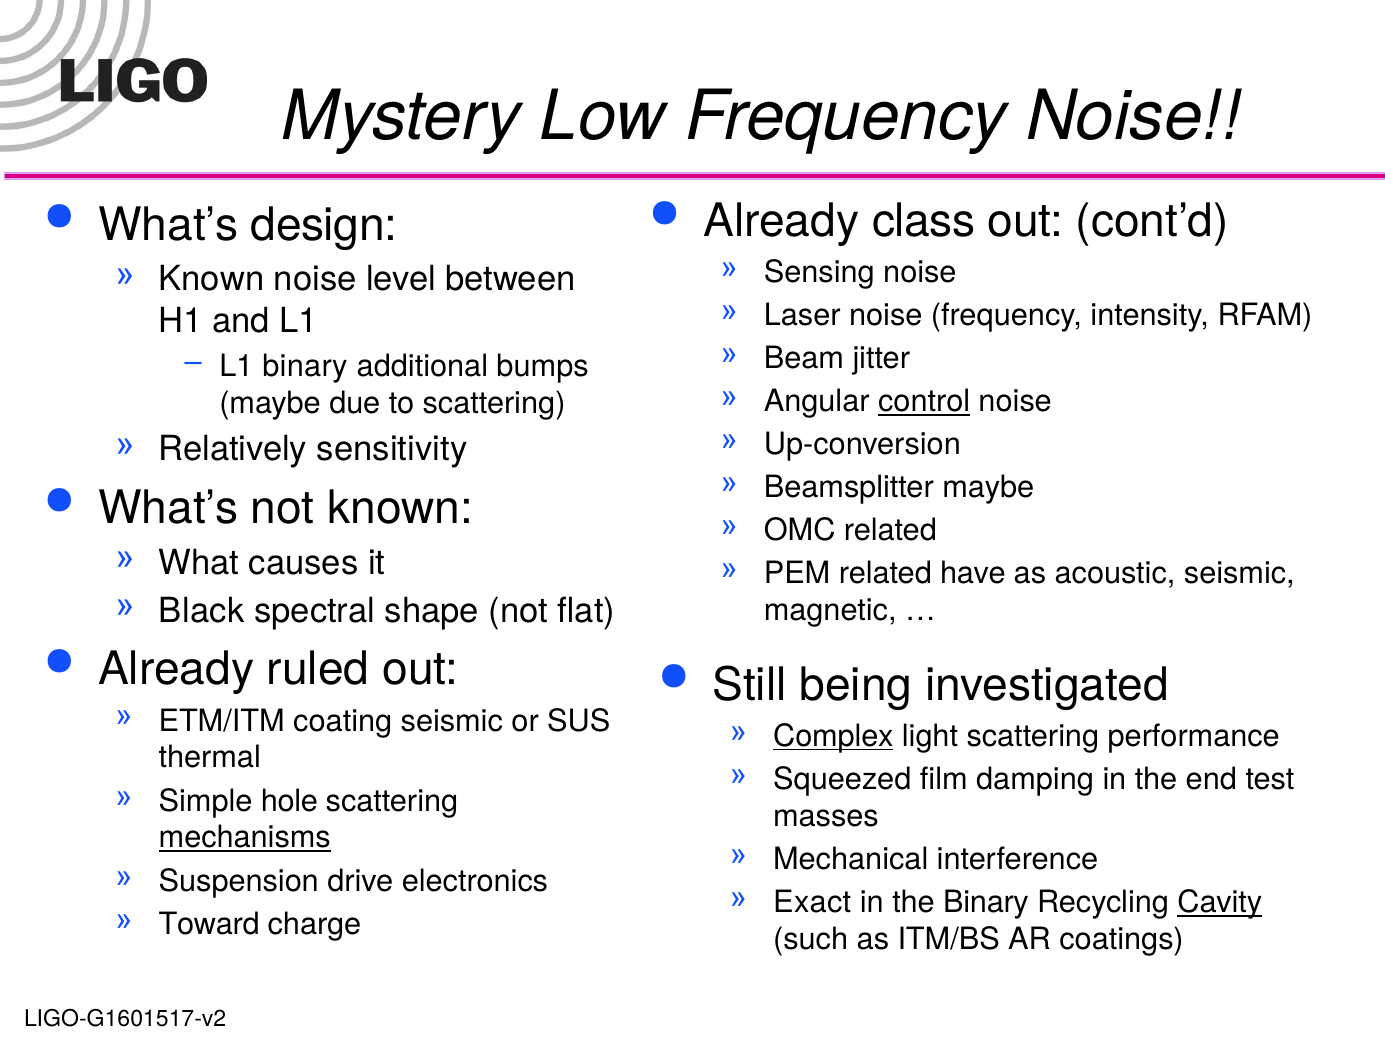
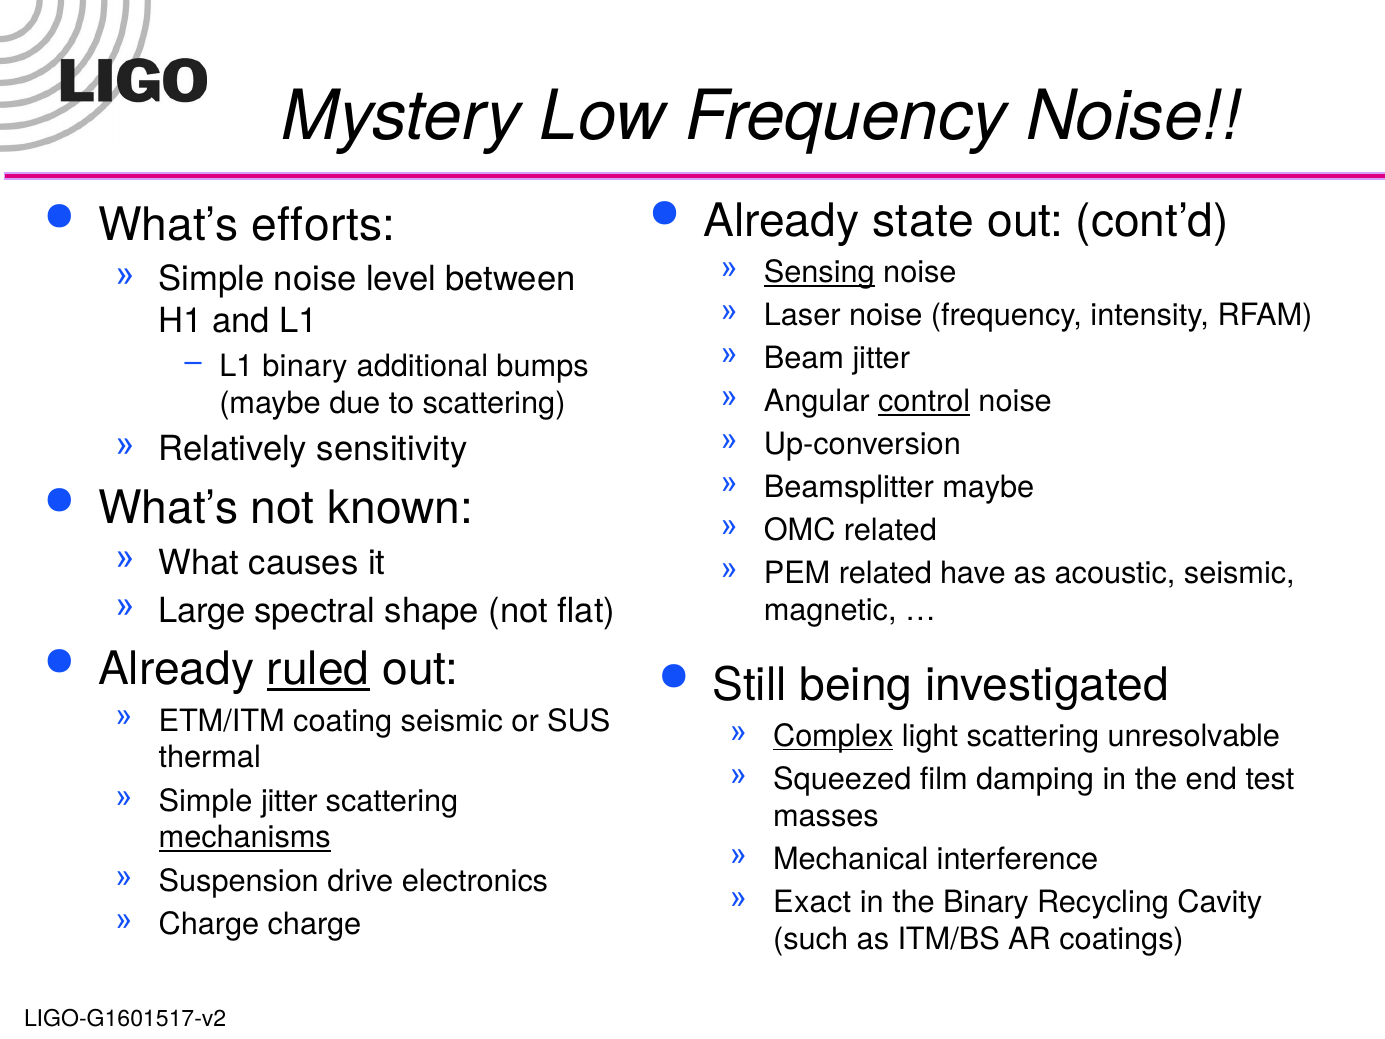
class: class -> state
design: design -> efforts
Sensing underline: none -> present
Known at (212, 279): Known -> Simple
Black: Black -> Large
ruled underline: none -> present
performance: performance -> unresolvable
Simple hole: hole -> jitter
Cavity underline: present -> none
Toward at (209, 924): Toward -> Charge
